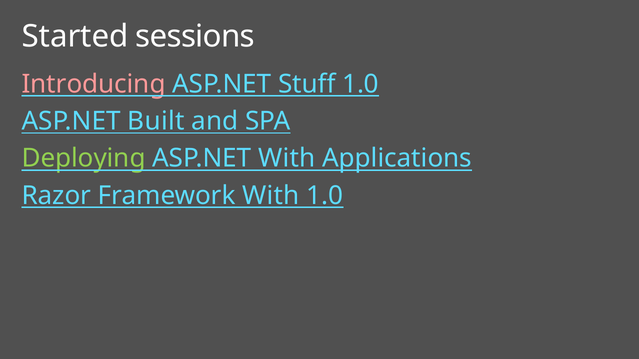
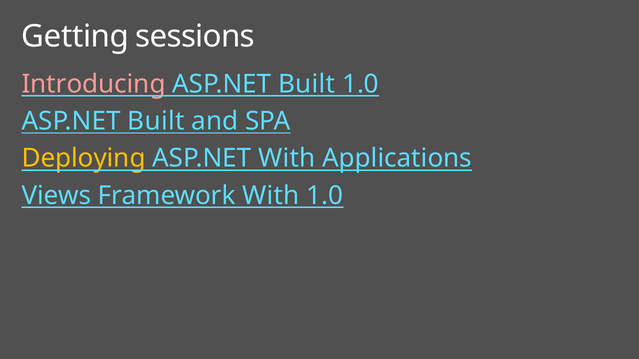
Started: Started -> Getting
Stuff at (307, 84): Stuff -> Built
Deploying colour: light green -> yellow
Razor: Razor -> Views
